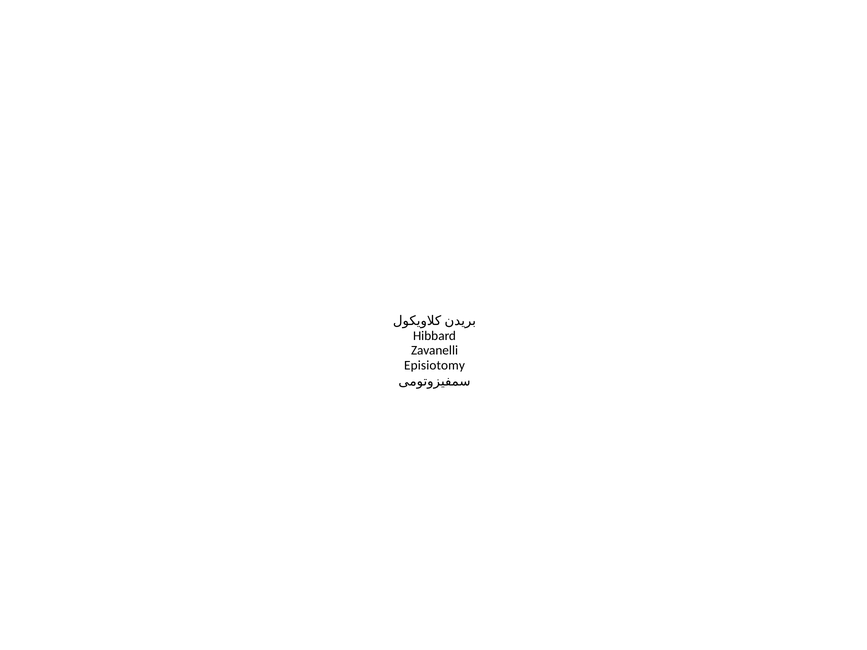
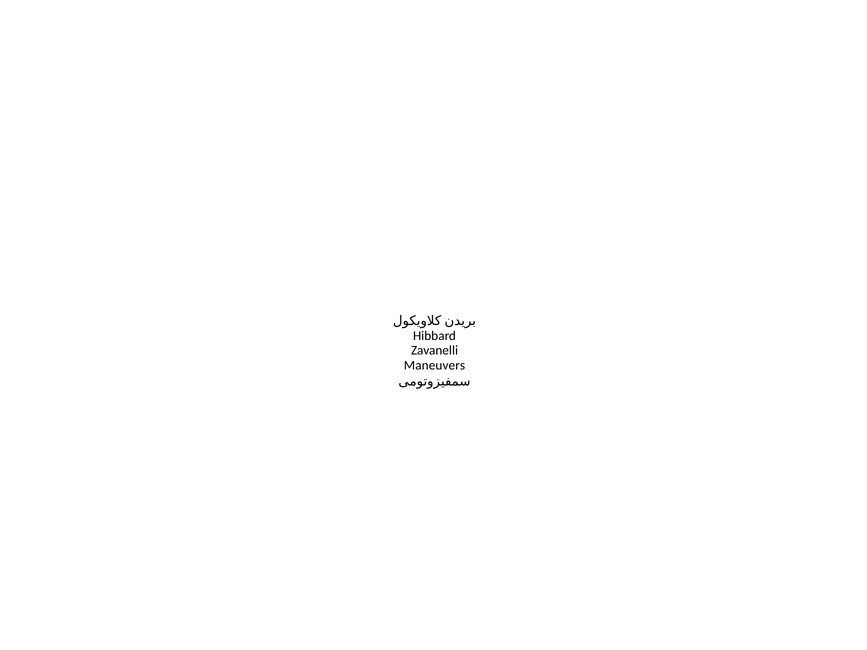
Episiotomy: Episiotomy -> Maneuvers
